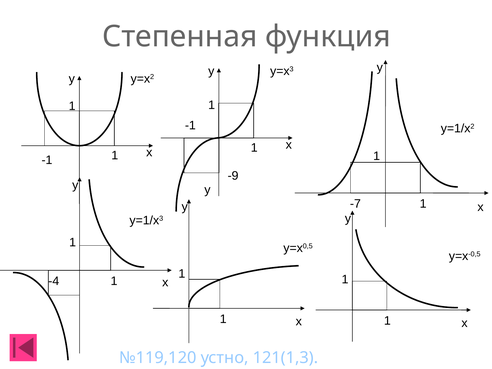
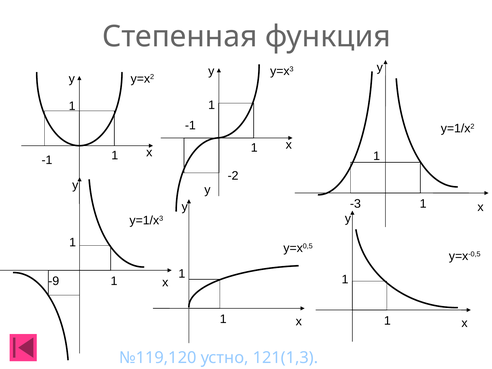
-9: -9 -> -2
-7: -7 -> -3
-4: -4 -> -9
